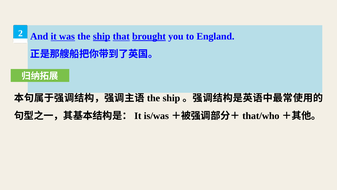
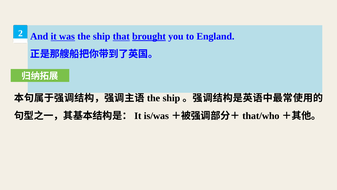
ship at (102, 36) underline: present -> none
